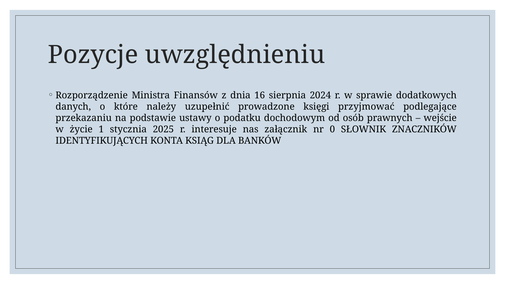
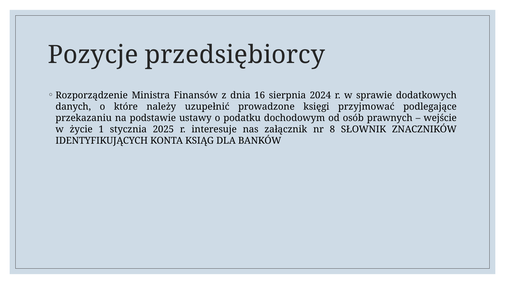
uwzględnieniu: uwzględnieniu -> przedsiębiorcy
0: 0 -> 8
